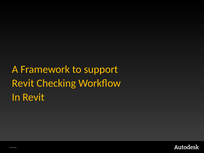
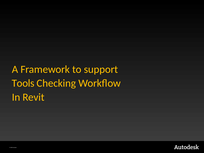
Revit at (23, 83): Revit -> Tools
